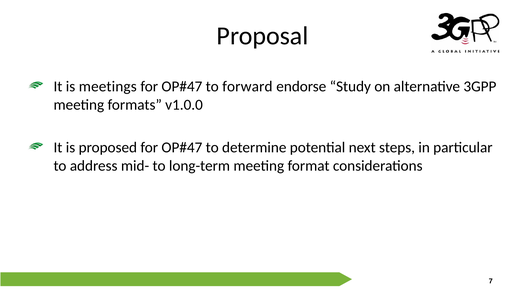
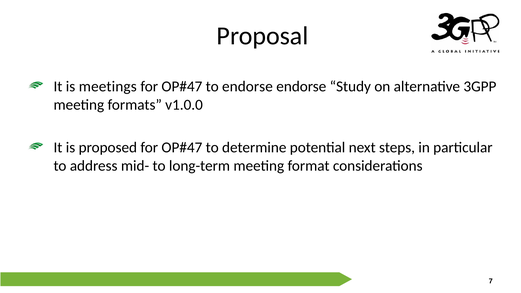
to forward: forward -> endorse
